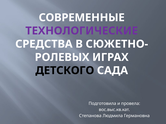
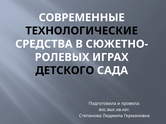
ТЕХНОЛОГИЧЕСКИЕ colour: purple -> black
